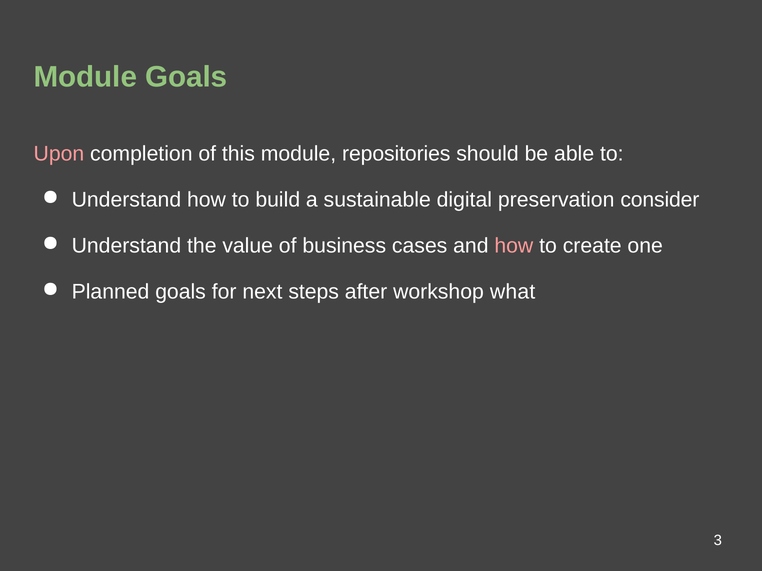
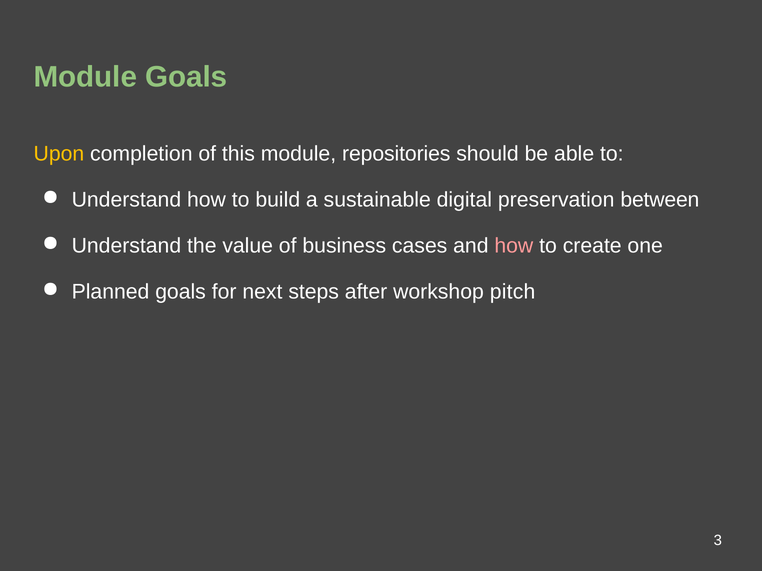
Upon colour: pink -> yellow
consider: consider -> between
what: what -> pitch
